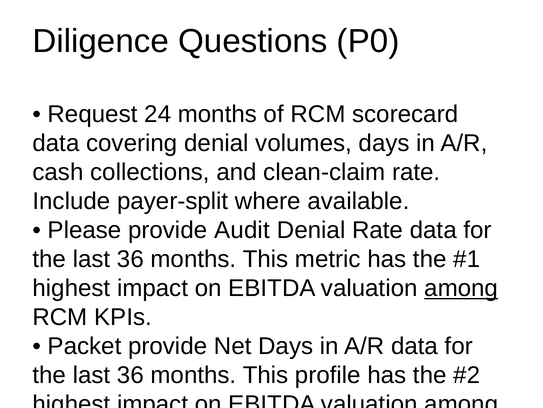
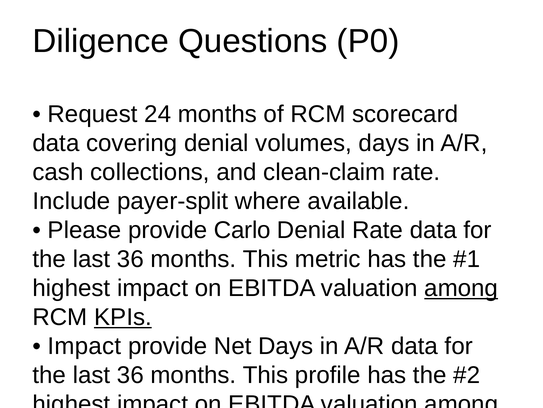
Audit: Audit -> Carlo
KPIs at (123, 317) underline: none -> present
Packet at (84, 346): Packet -> Impact
